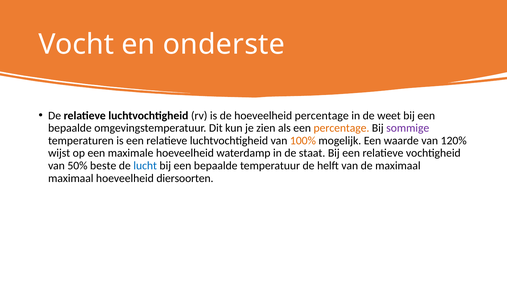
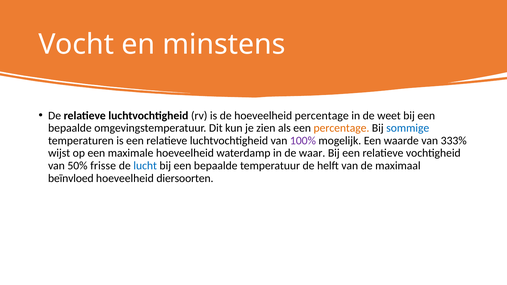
onderste: onderste -> minstens
sommige colour: purple -> blue
100% colour: orange -> purple
120%: 120% -> 333%
staat: staat -> waar
beste: beste -> frisse
maximaal at (71, 178): maximaal -> beïnvloed
